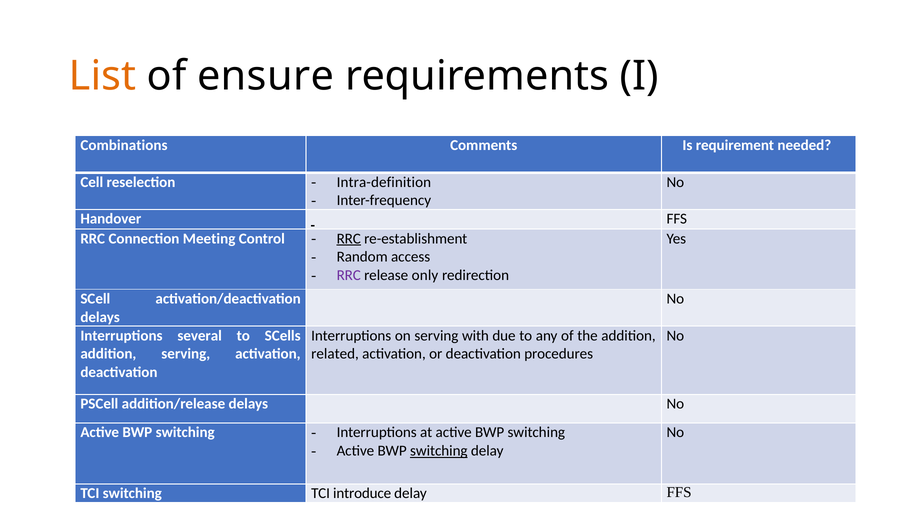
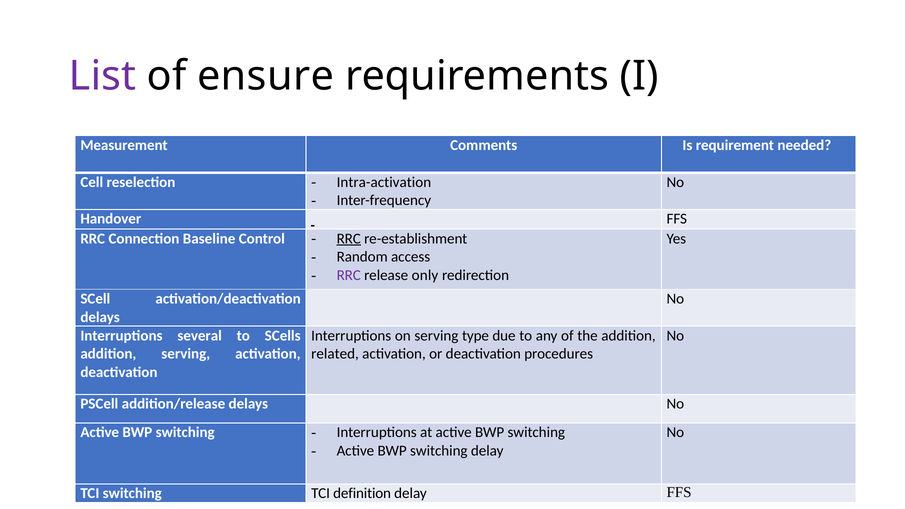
List colour: orange -> purple
Combinations: Combinations -> Measurement
Intra-definition: Intra-definition -> Intra-activation
Meeting: Meeting -> Baseline
with: with -> type
switching at (439, 451) underline: present -> none
introduce: introduce -> definition
